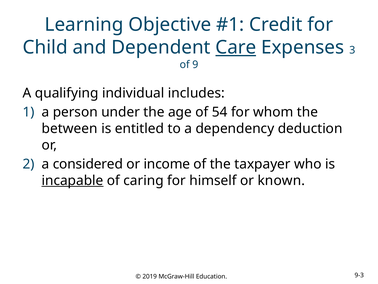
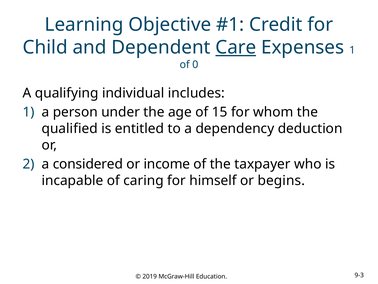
Expenses 3: 3 -> 1
9: 9 -> 0
54: 54 -> 15
between: between -> qualified
incapable underline: present -> none
known: known -> begins
